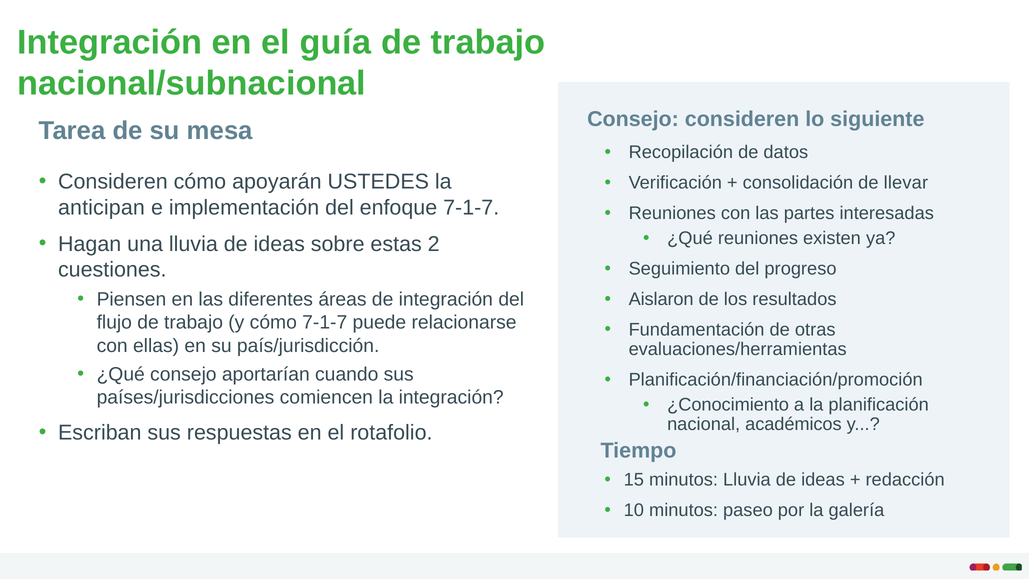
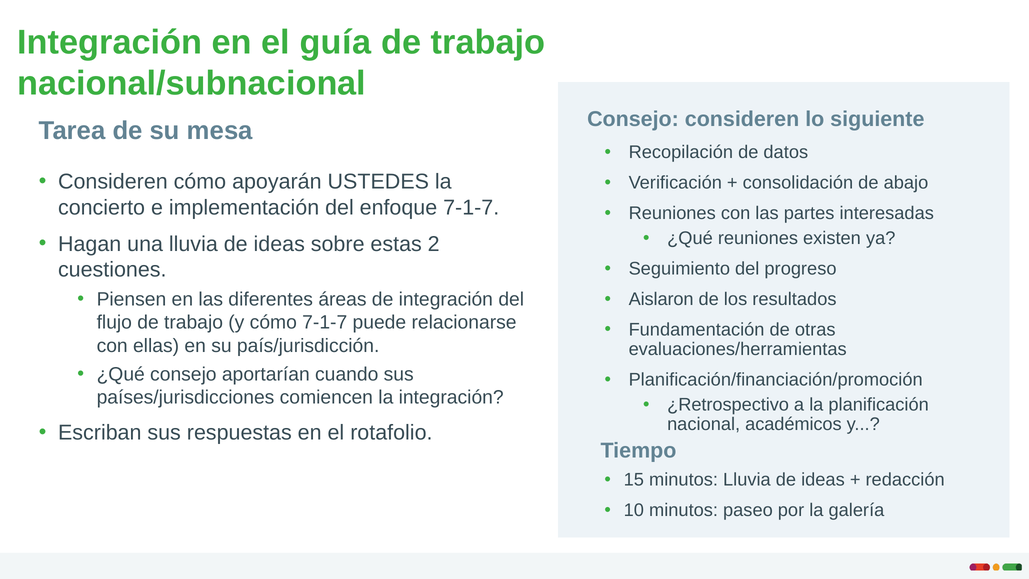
llevar: llevar -> abajo
anticipan: anticipan -> concierto
¿Conocimiento: ¿Conocimiento -> ¿Retrospectivo
